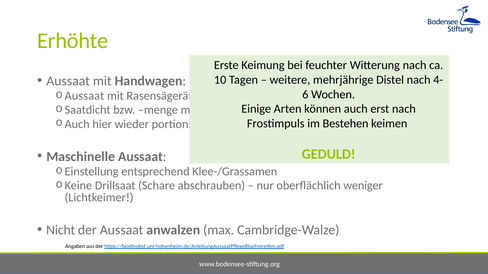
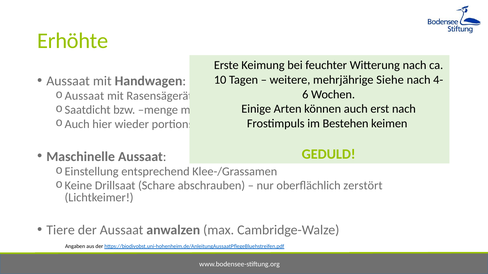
Distel: Distel -> Siehe
weniger: weniger -> zerstört
Nicht: Nicht -> Tiere
